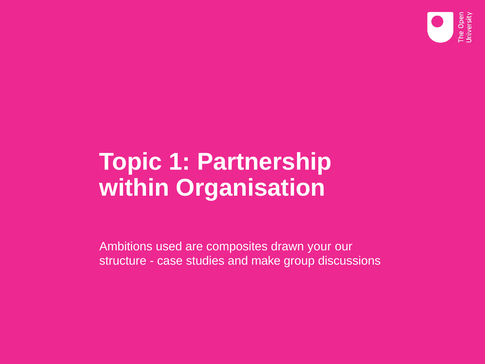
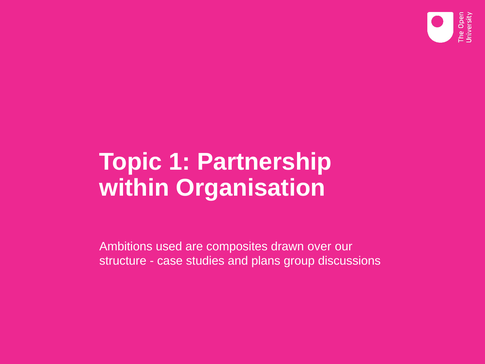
your: your -> over
make: make -> plans
